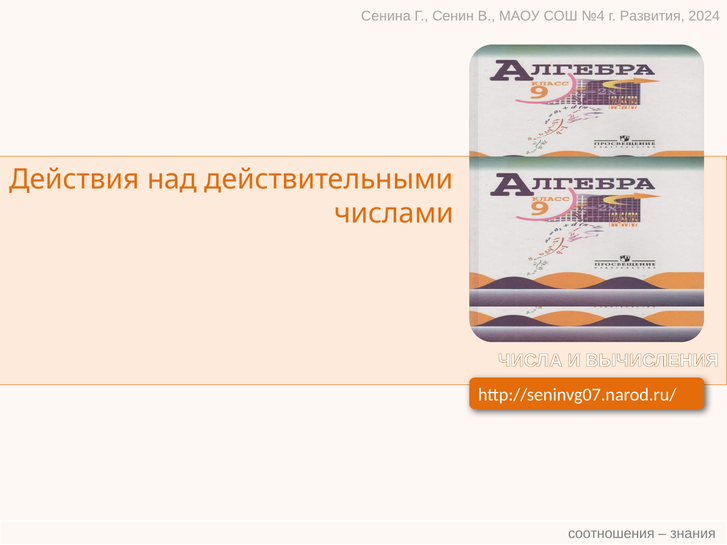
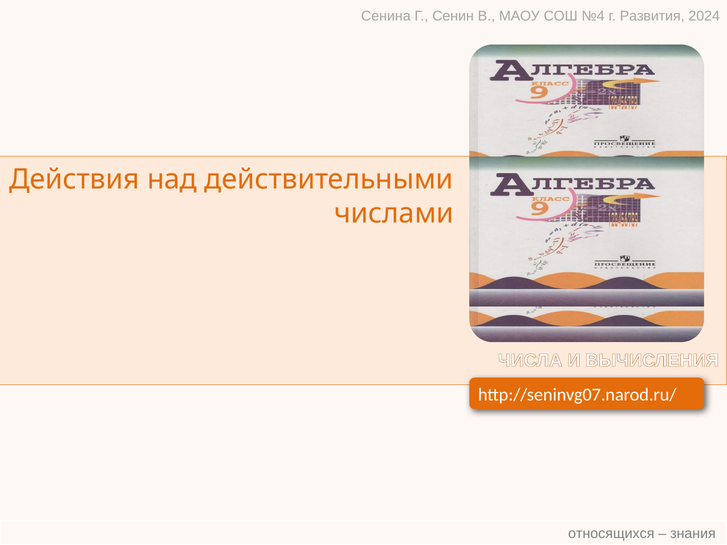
соотношения: соотношения -> относящихся
